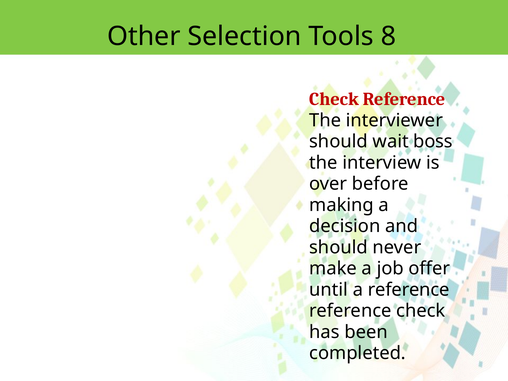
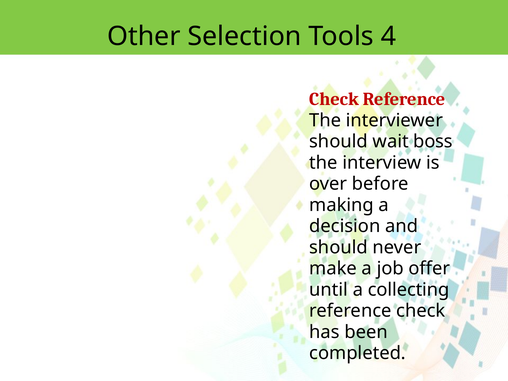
8: 8 -> 4
a reference: reference -> collecting
